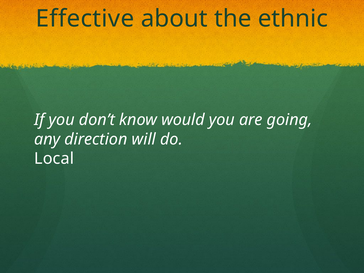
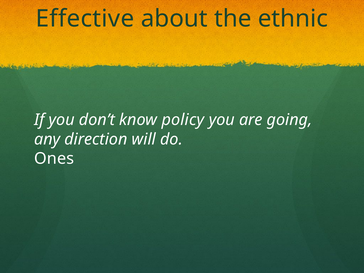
would: would -> policy
Local: Local -> Ones
